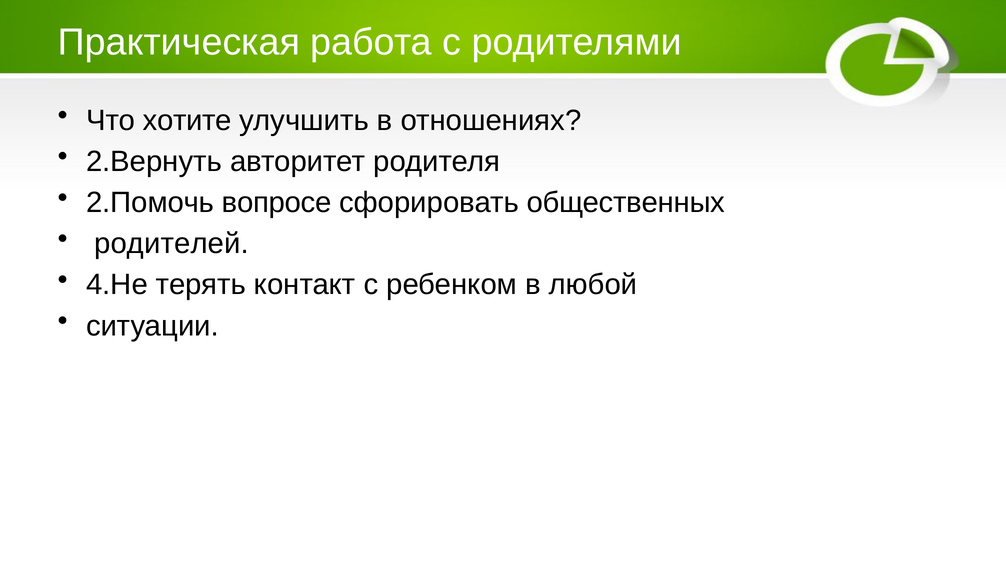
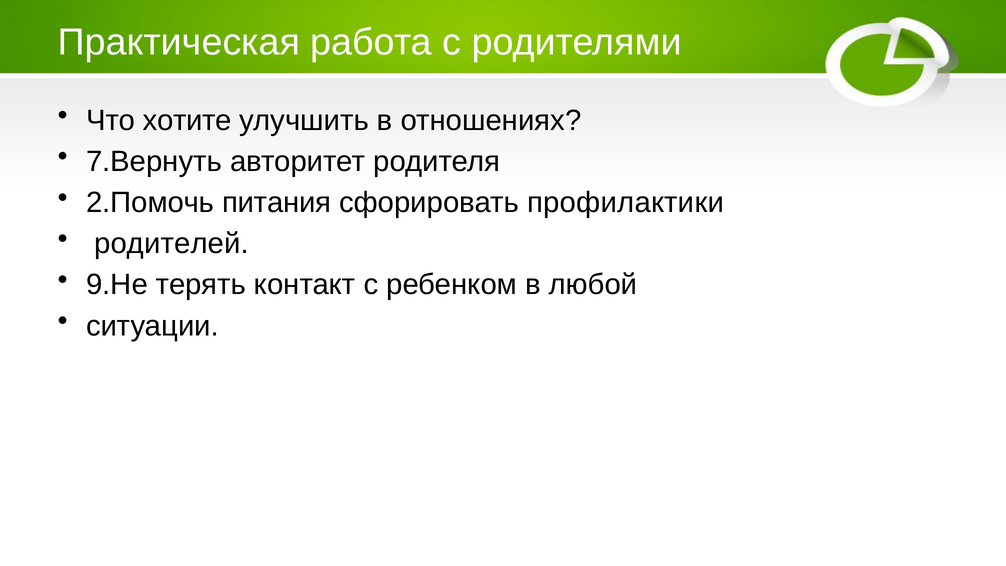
2.Вернуть: 2.Вернуть -> 7.Вернуть
вопросе: вопросе -> питания
общественных: общественных -> профилактики
4.Не: 4.Не -> 9.Не
